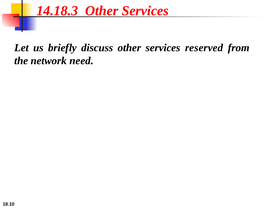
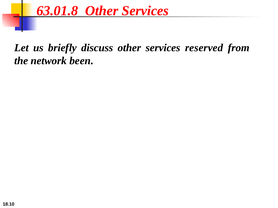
14.18.3: 14.18.3 -> 63.01.8
need: need -> been
